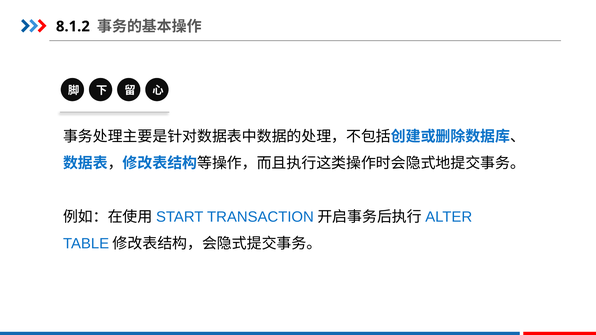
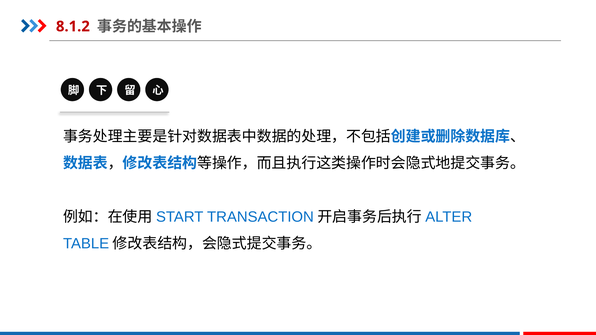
8.1.2 colour: black -> red
